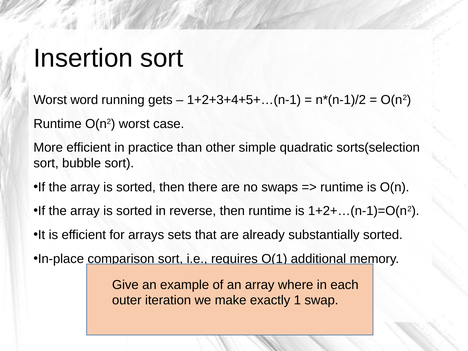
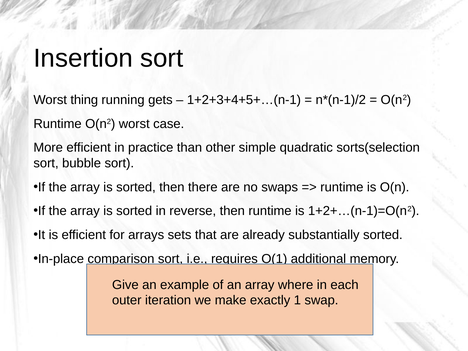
word: word -> thing
